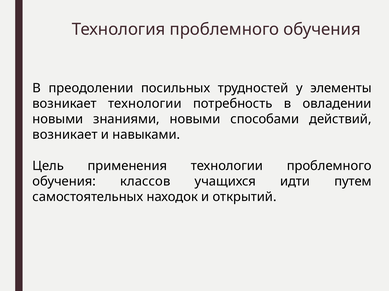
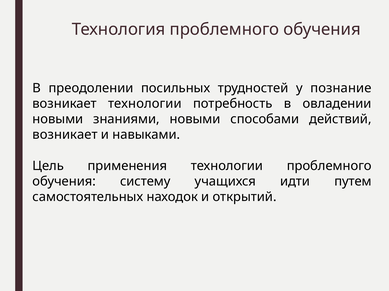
элементы: элементы -> познание
классов: классов -> систему
